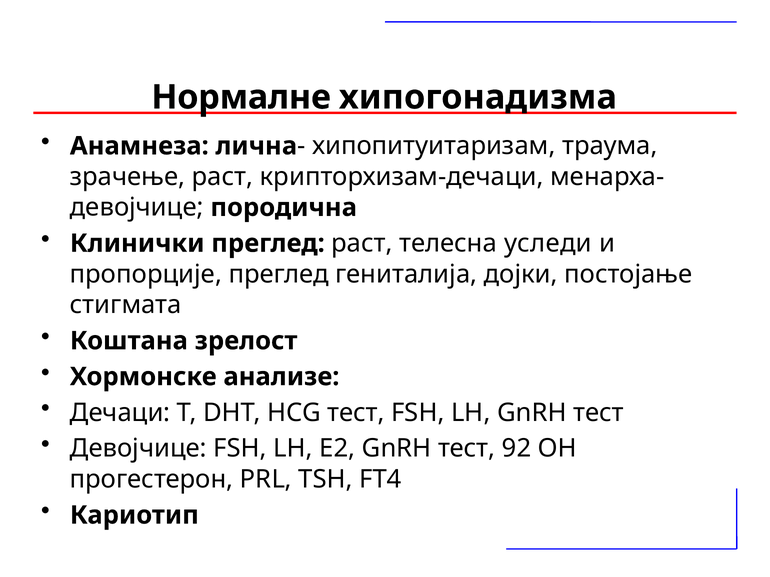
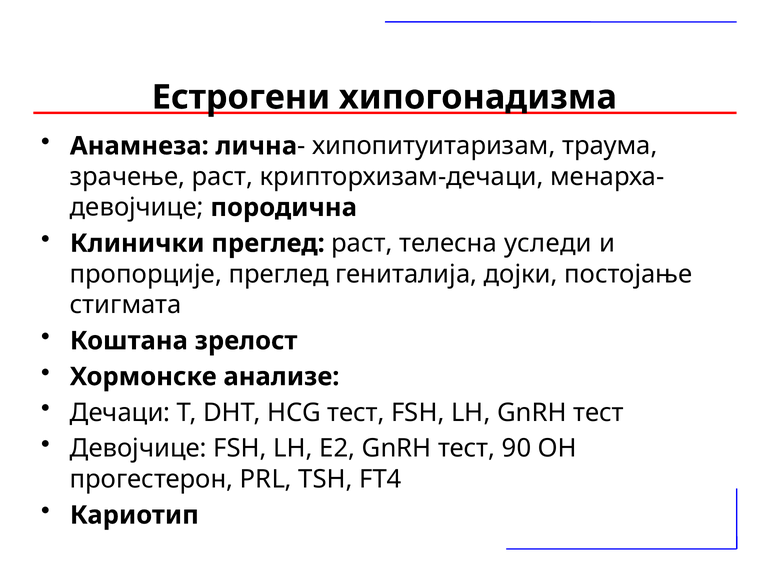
Нормалне: Нормалне -> Естрогени
92: 92 -> 90
